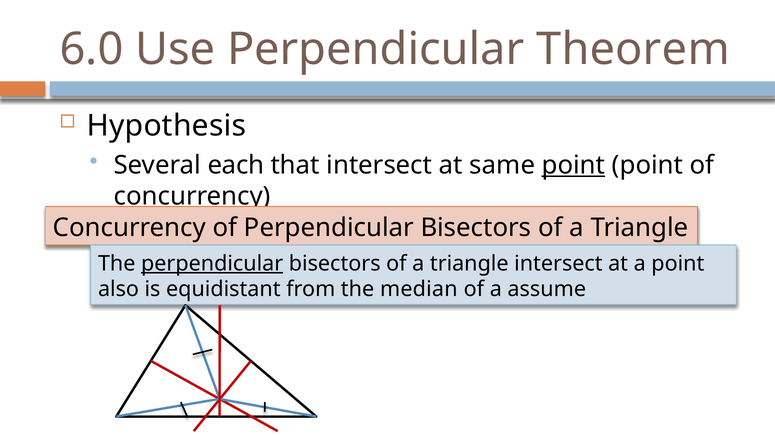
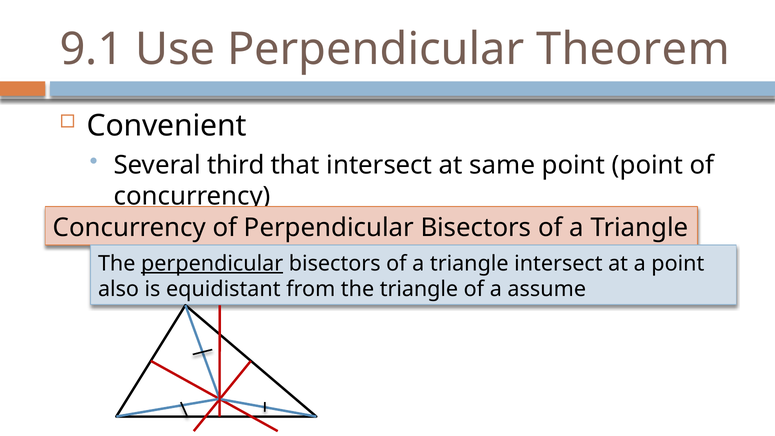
6.0: 6.0 -> 9.1
Hypothesis: Hypothesis -> Convenient
each: each -> third
point at (573, 165) underline: present -> none
the median: median -> triangle
